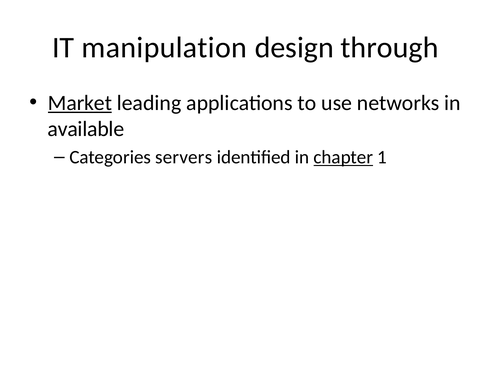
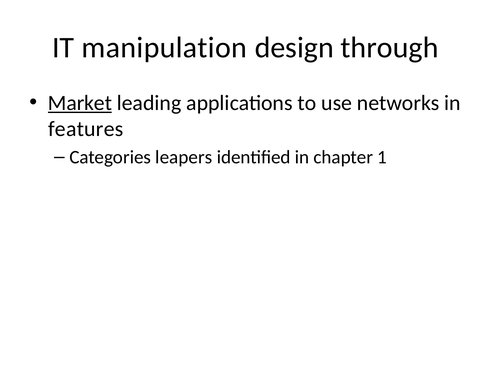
available: available -> features
servers: servers -> leapers
chapter underline: present -> none
